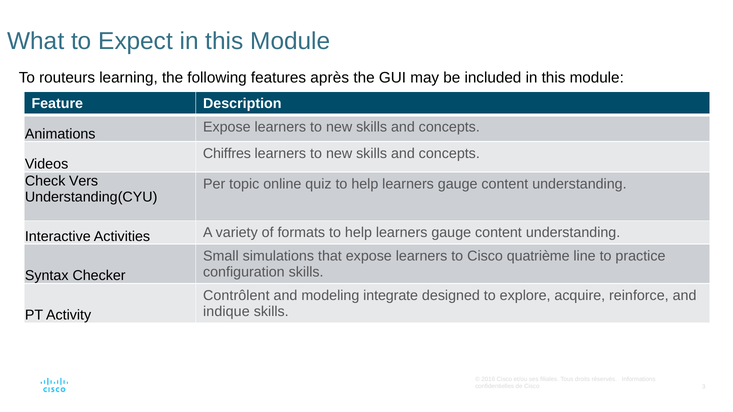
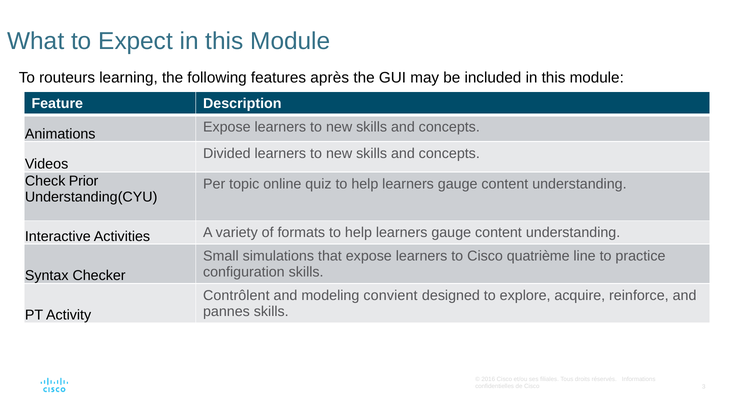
Chiffres: Chiffres -> Divided
Vers: Vers -> Prior
integrate: integrate -> convient
indique: indique -> pannes
